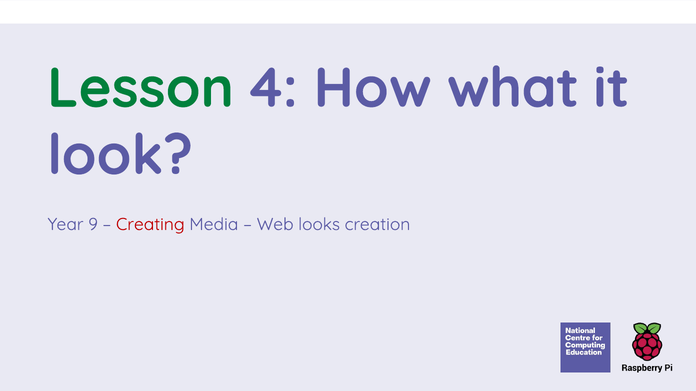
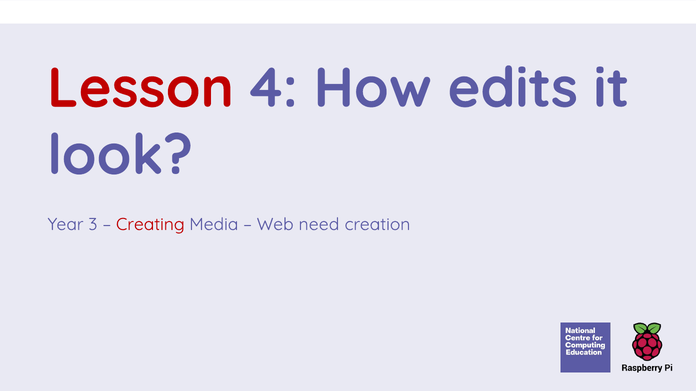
Lesson colour: green -> red
what: what -> edits
9: 9 -> 3
looks: looks -> need
